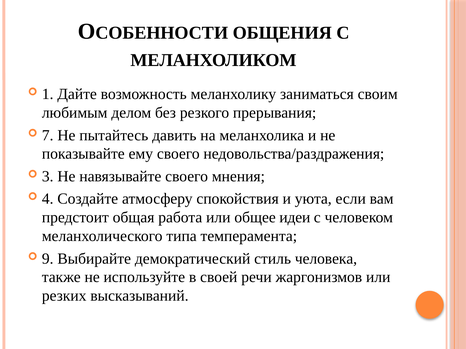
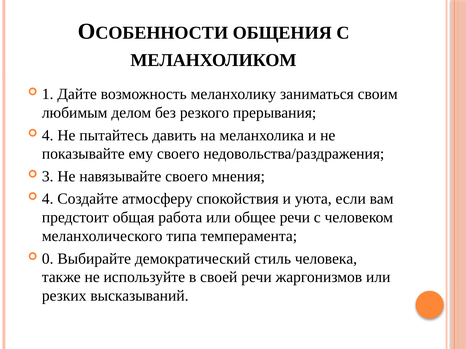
7 at (48, 135): 7 -> 4
общее идеи: идеи -> речи
9: 9 -> 0
